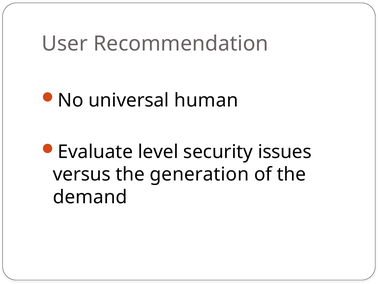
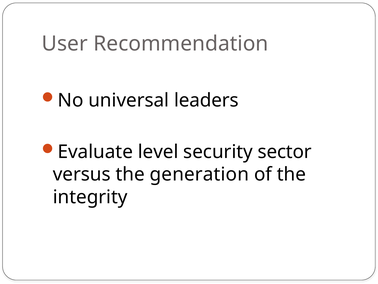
human: human -> leaders
issues: issues -> sector
demand: demand -> integrity
